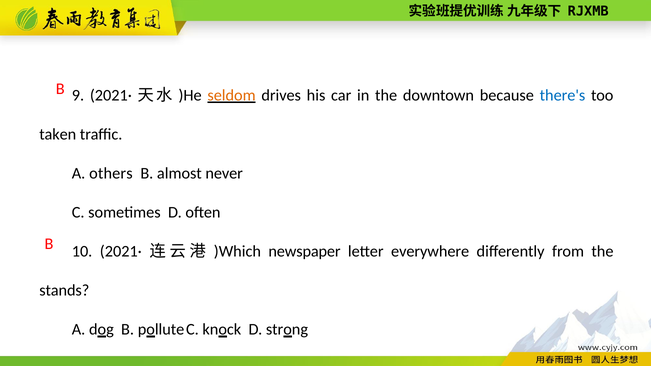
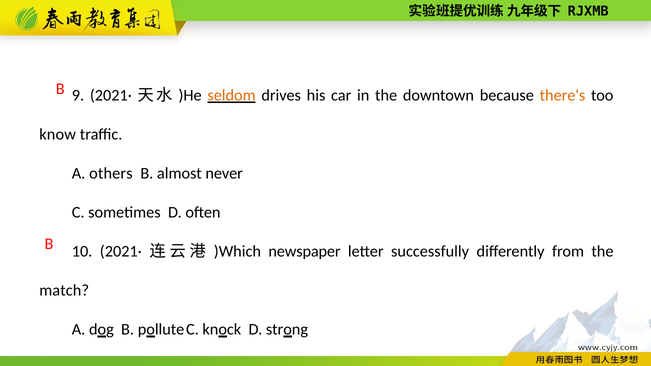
there's colour: blue -> orange
taken: taken -> know
everywhere: everywhere -> successfully
stands: stands -> match
